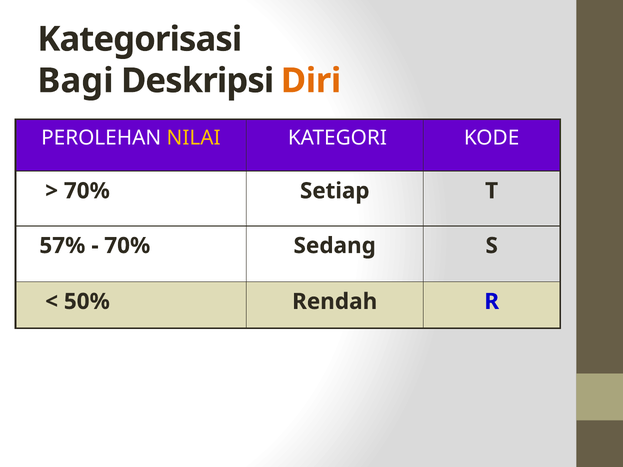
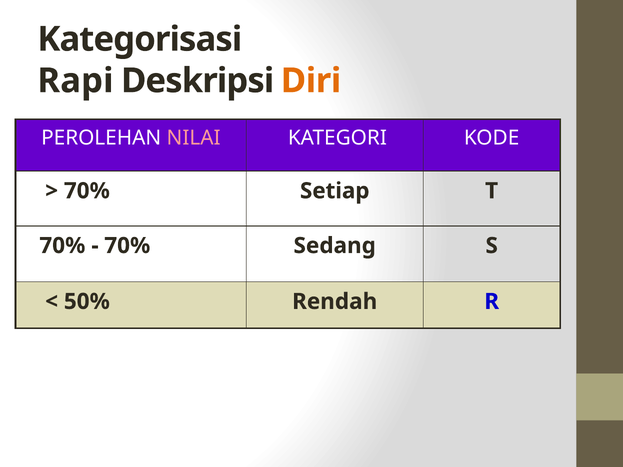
Bagi: Bagi -> Rapi
NILAI colour: yellow -> pink
57% at (62, 246): 57% -> 70%
